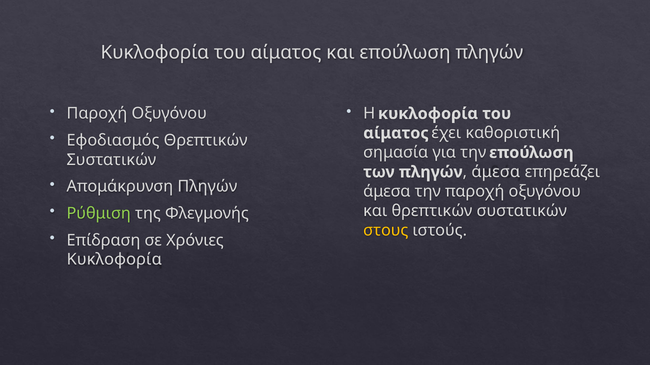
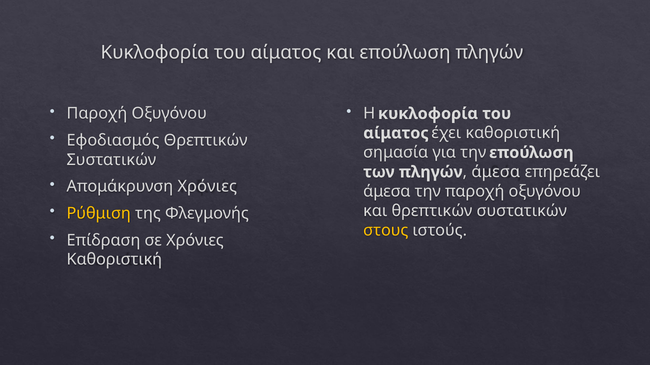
Απομάκρυνση Πληγών: Πληγών -> Χρόνιες
Ρύθμιση colour: light green -> yellow
Κυκλοφορία at (114, 260): Κυκλοφορία -> Καθοριστική
